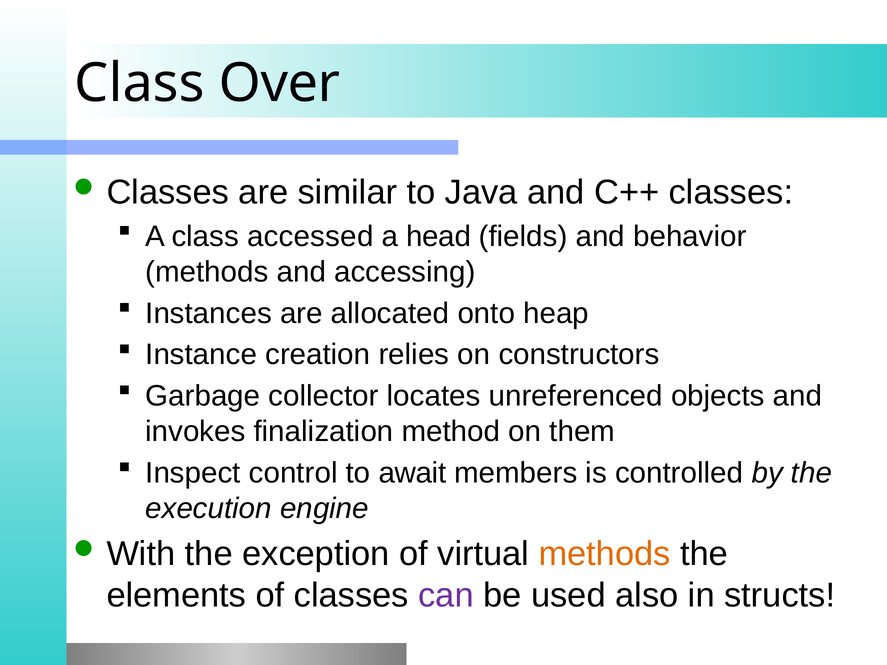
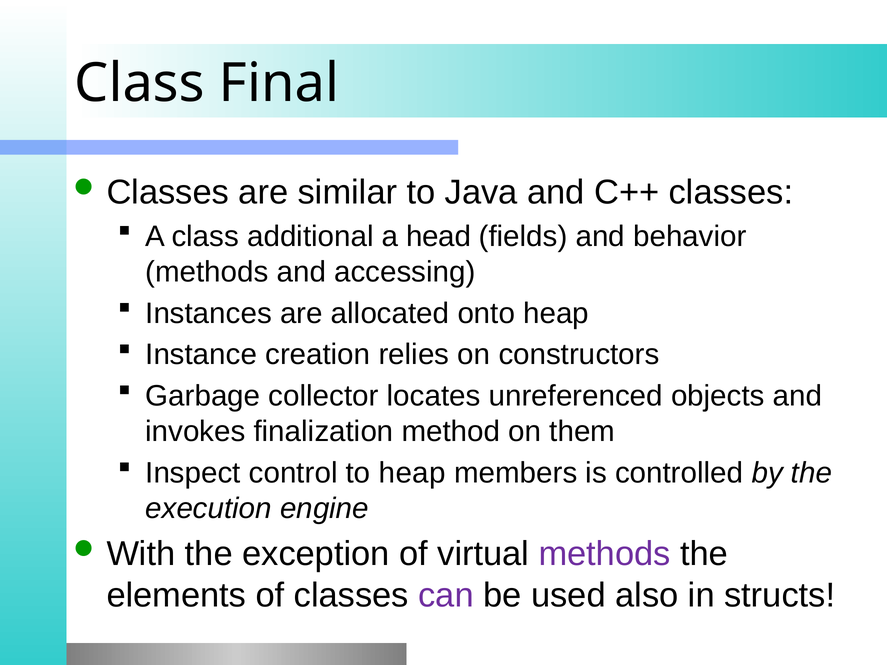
Over: Over -> Final
accessed: accessed -> additional
to await: await -> heap
methods at (605, 554) colour: orange -> purple
